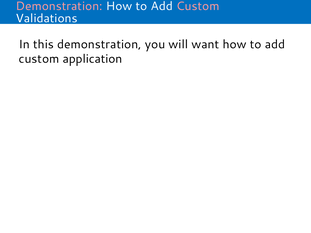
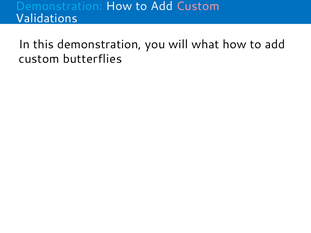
Demonstration at (59, 6) colour: pink -> light blue
want: want -> what
application: application -> butterflies
